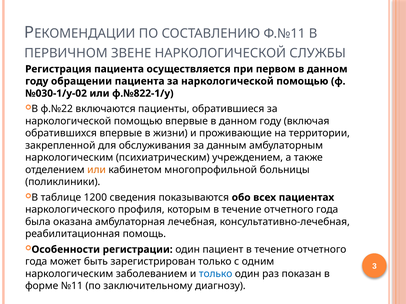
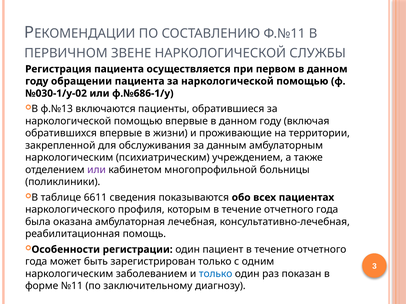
ф.№822-1/у: ф.№822-1/у -> ф.№686-1/у
ф.№22: ф.№22 -> ф.№13
или at (97, 170) colour: orange -> purple
1200: 1200 -> 6611
